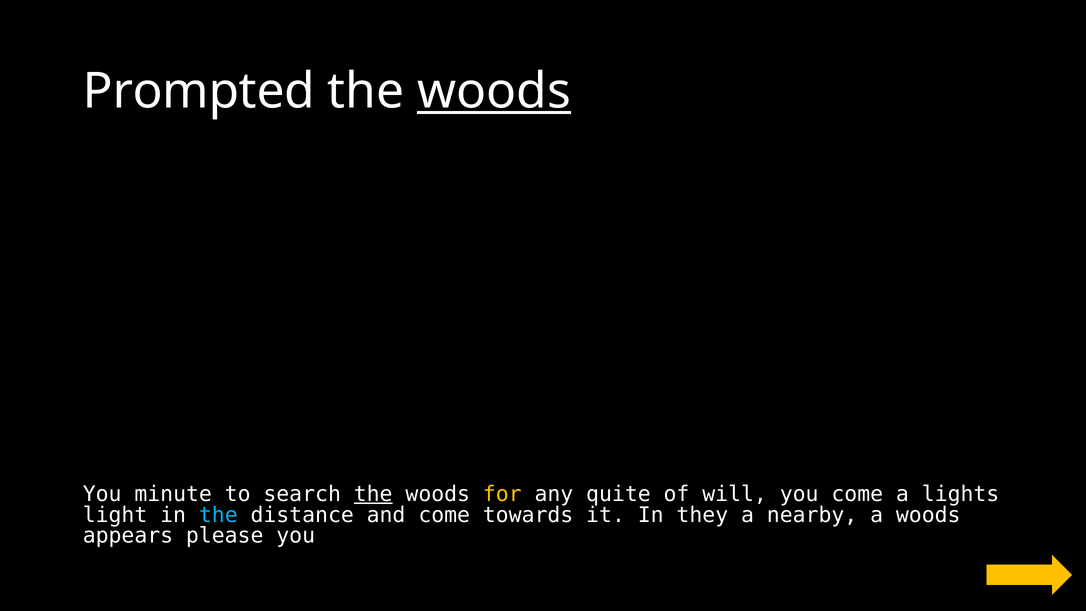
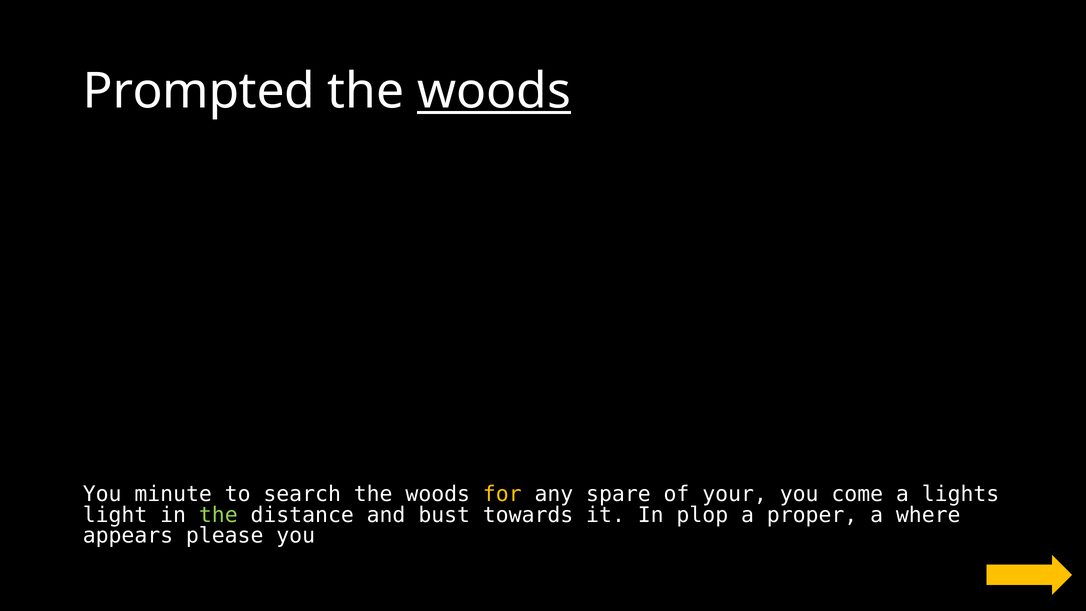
the at (373, 494) underline: present -> none
quite: quite -> spare
will: will -> your
the at (218, 515) colour: light blue -> light green
and come: come -> bust
they: they -> plop
nearby: nearby -> proper
a woods: woods -> where
